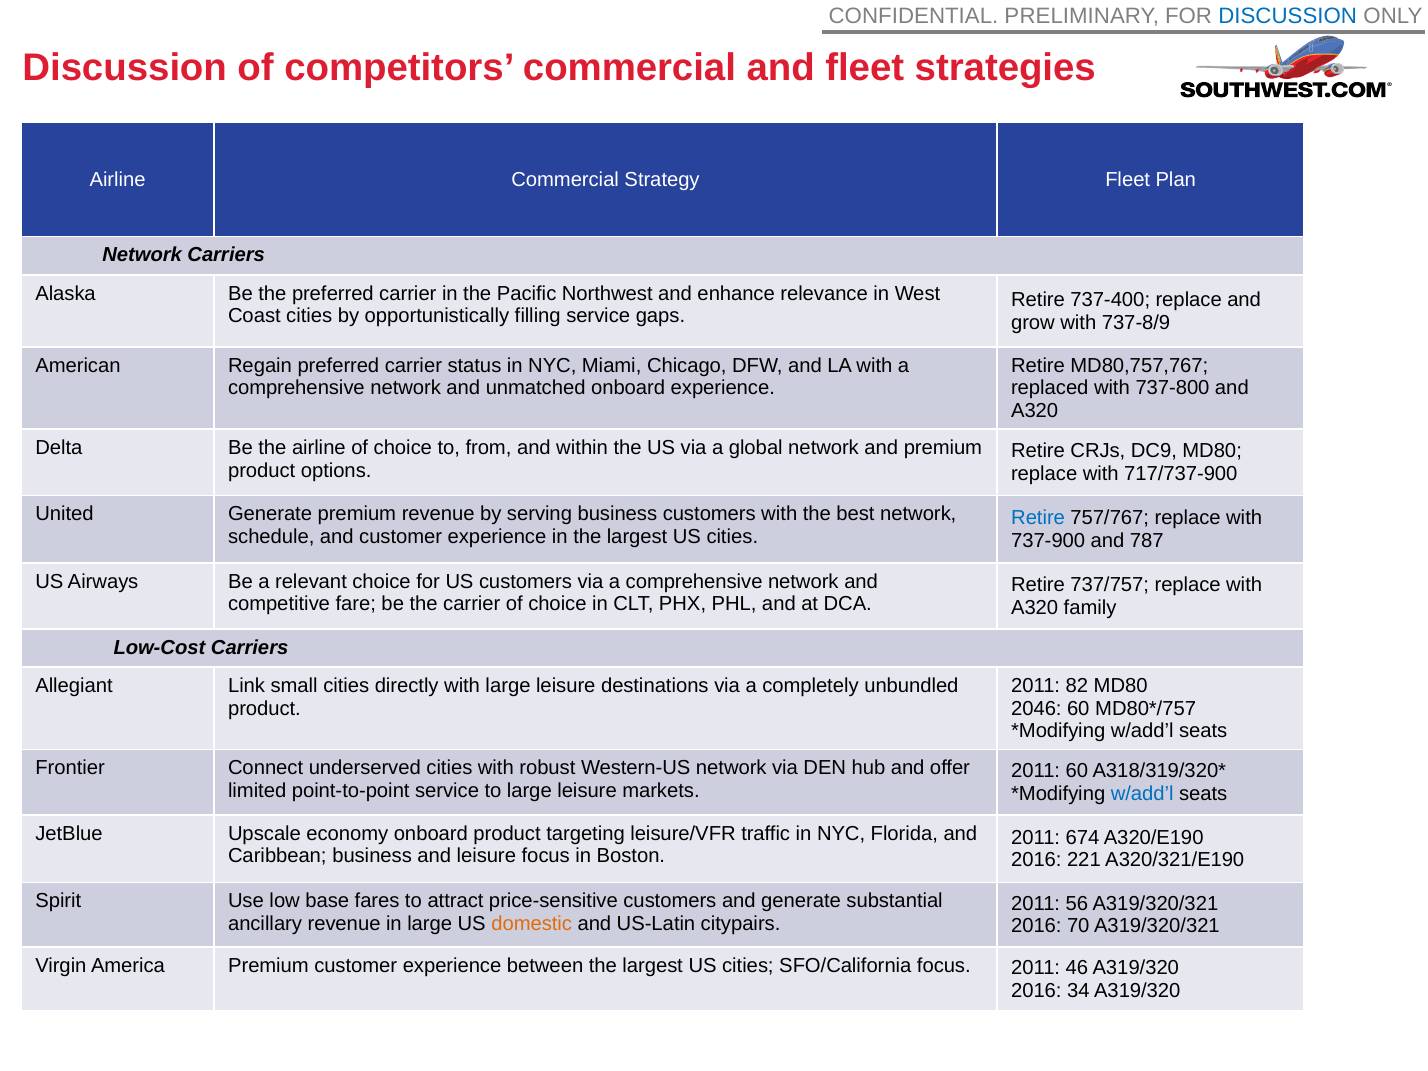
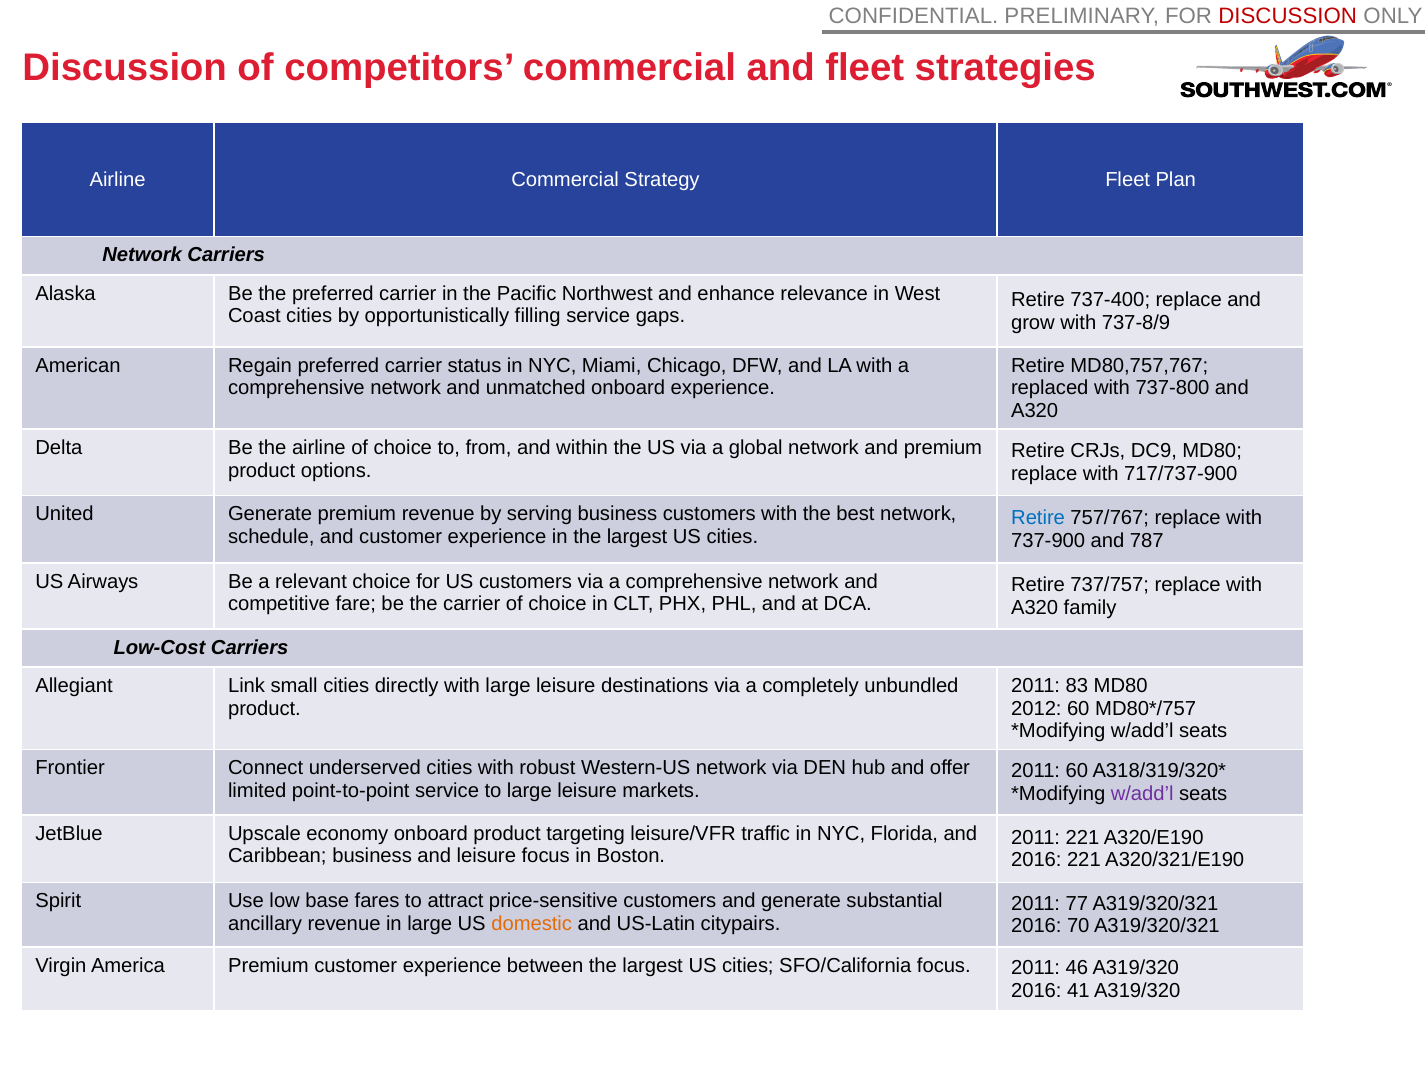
DISCUSSION at (1288, 16) colour: blue -> red
82: 82 -> 83
2046: 2046 -> 2012
w/add’l at (1142, 794) colour: blue -> purple
2011 674: 674 -> 221
56: 56 -> 77
34: 34 -> 41
